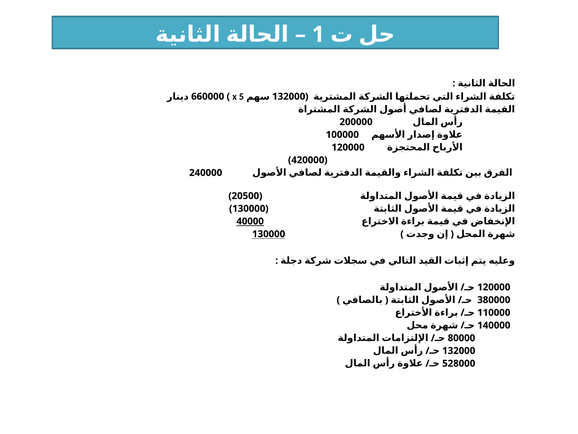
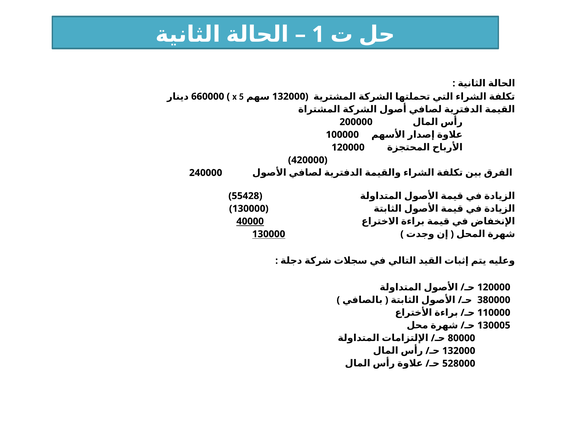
20500: 20500 -> 55428
140000: 140000 -> 130005
